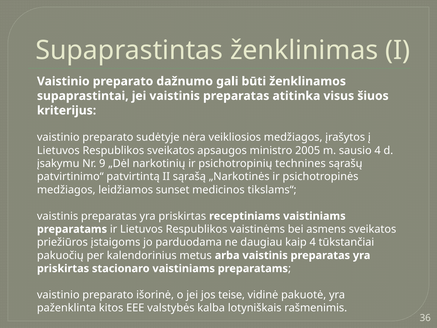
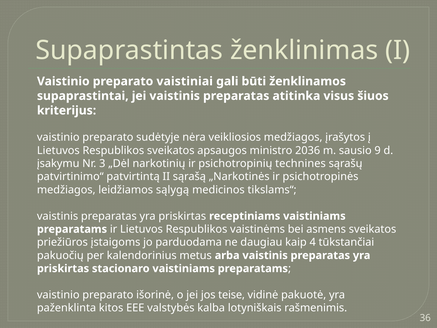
dažnumo: dažnumo -> vaistiniai
2005: 2005 -> 2036
sausio 4: 4 -> 9
9: 9 -> 3
sunset: sunset -> sąlygą
